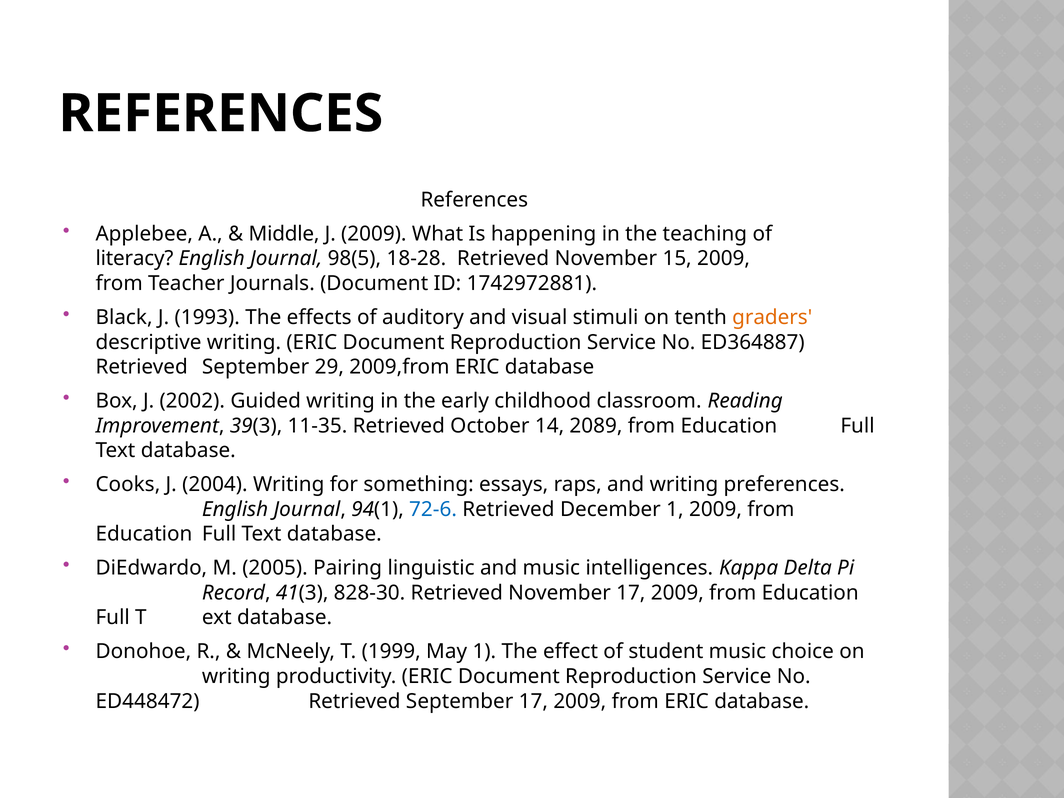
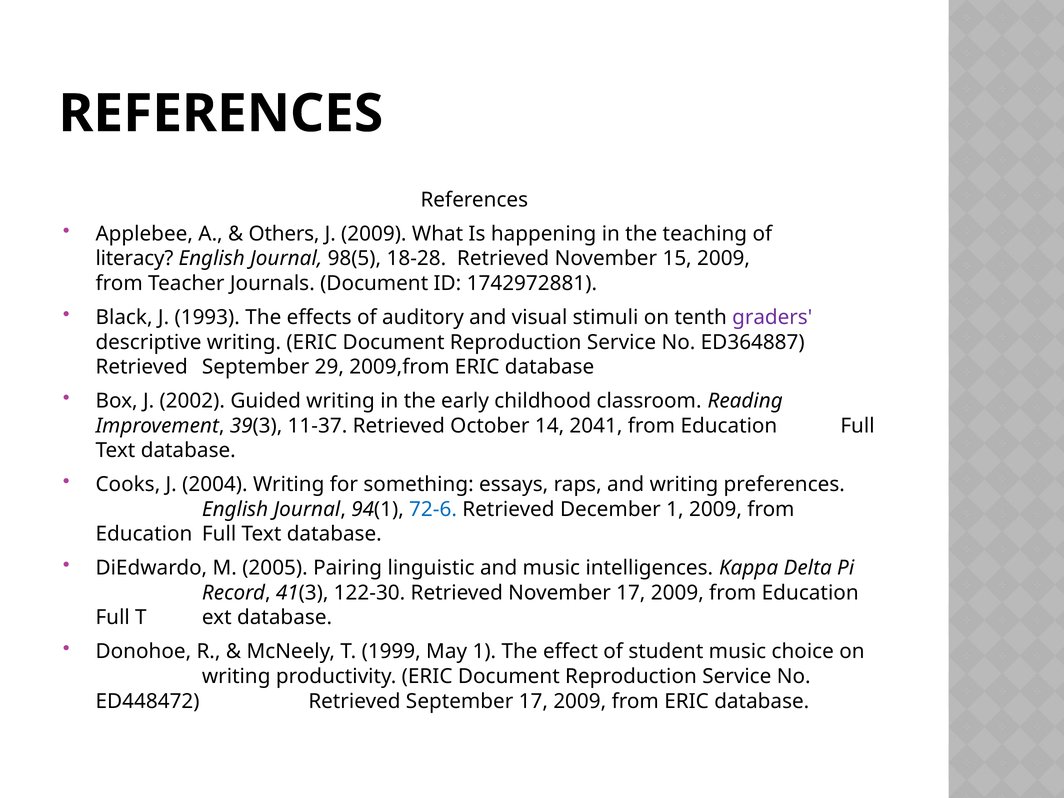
Middle: Middle -> Others
graders colour: orange -> purple
11-35: 11-35 -> 11-37
2089: 2089 -> 2041
828-30: 828-30 -> 122-30
